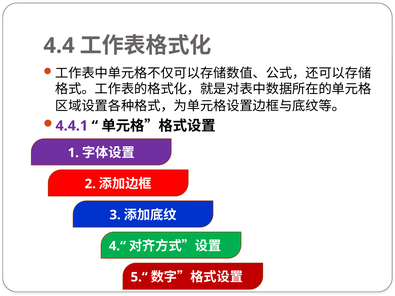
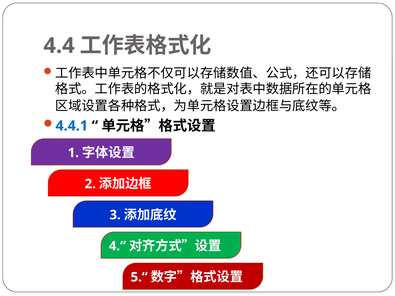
4.4.1 colour: purple -> blue
